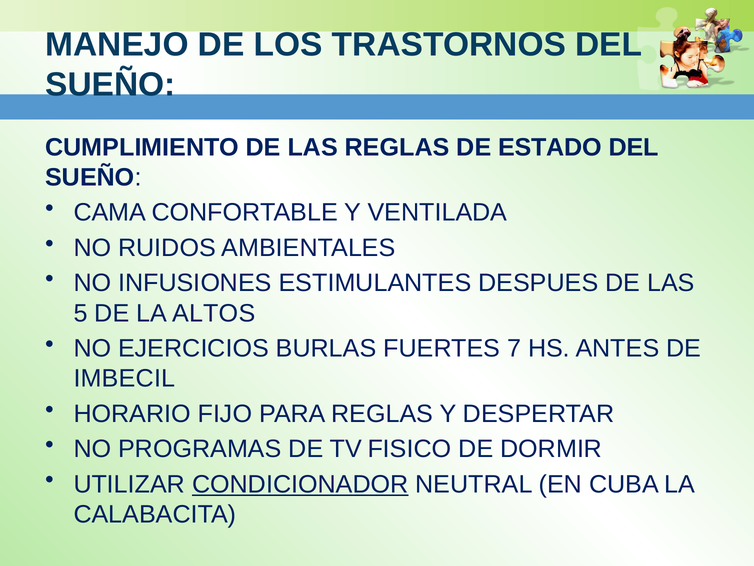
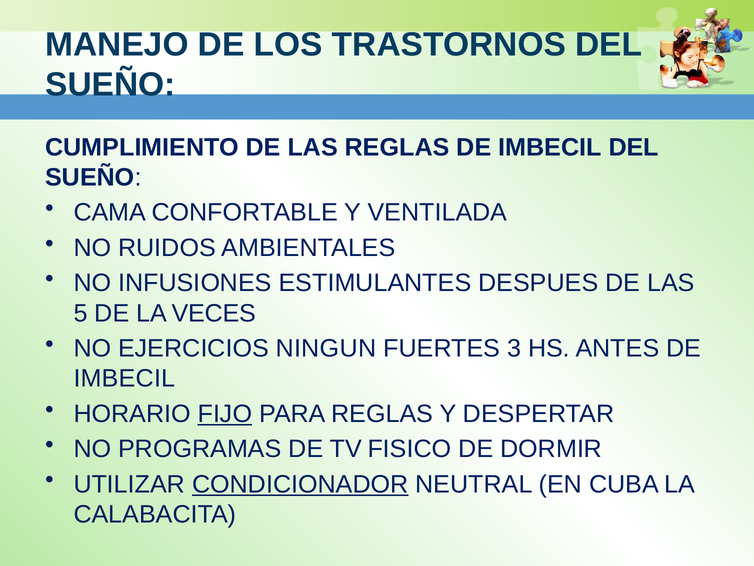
REGLAS DE ESTADO: ESTADO -> IMBECIL
ALTOS: ALTOS -> VECES
BURLAS: BURLAS -> NINGUN
7: 7 -> 3
FIJO underline: none -> present
